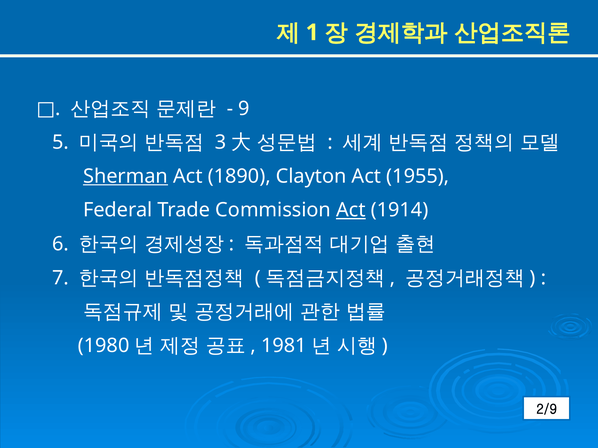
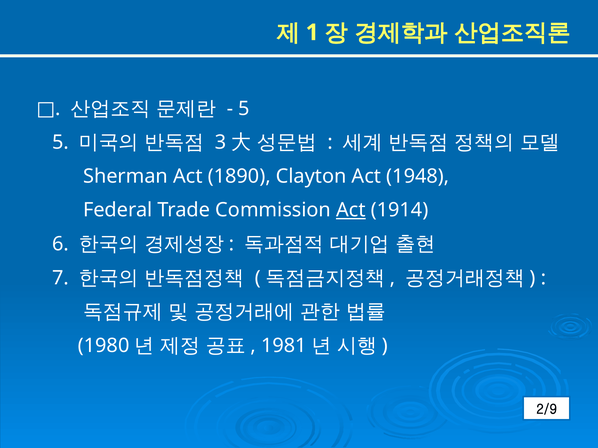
9 at (244, 109): 9 -> 5
Sherman underline: present -> none
1955: 1955 -> 1948
